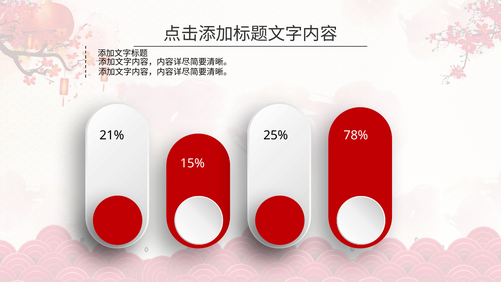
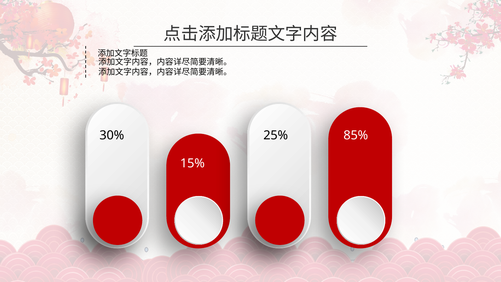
21%: 21% -> 30%
78%: 78% -> 85%
